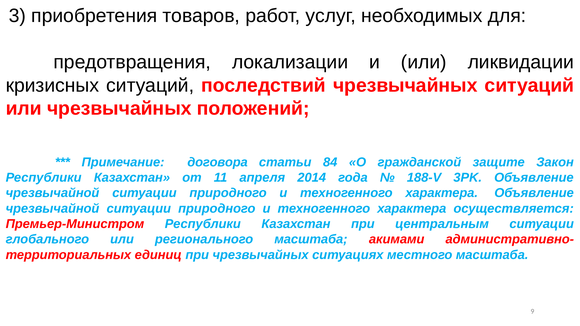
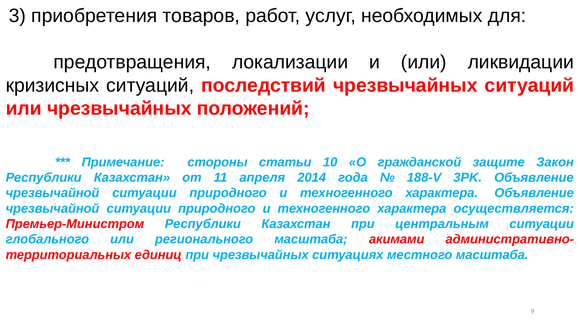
договора: договора -> стороны
84: 84 -> 10
